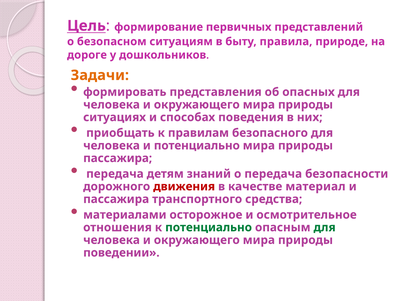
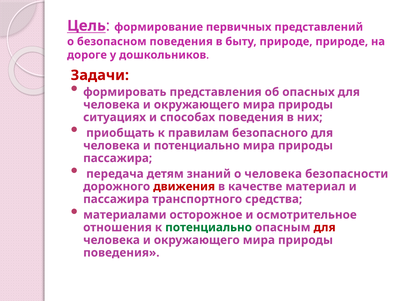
безопасном ситуациям: ситуациям -> поведения
быту правила: правила -> природе
Задачи colour: orange -> red
о передача: передача -> человека
для at (325, 228) colour: green -> red
поведении at (121, 253): поведении -> поведения
